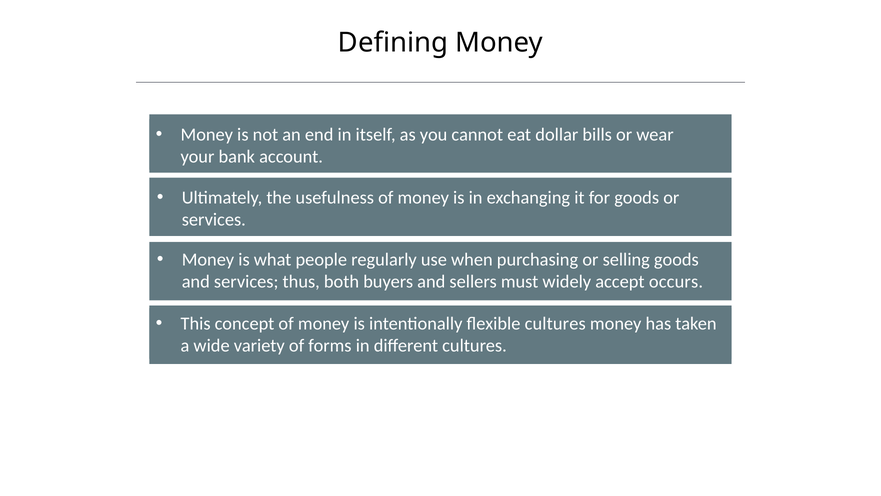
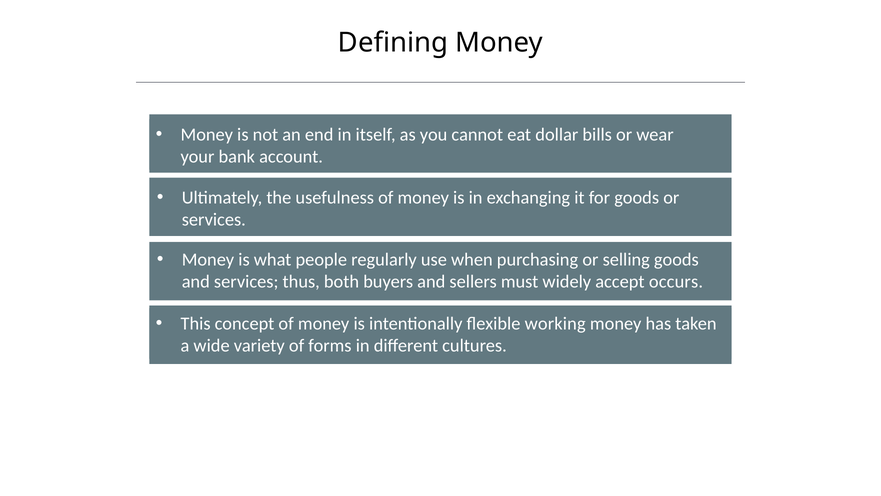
flexible cultures: cultures -> working
